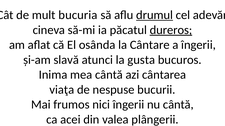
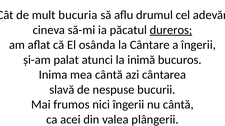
drumul underline: present -> none
slavă: slavă -> palat
gusta: gusta -> inimă
viaţa: viaţa -> slavă
